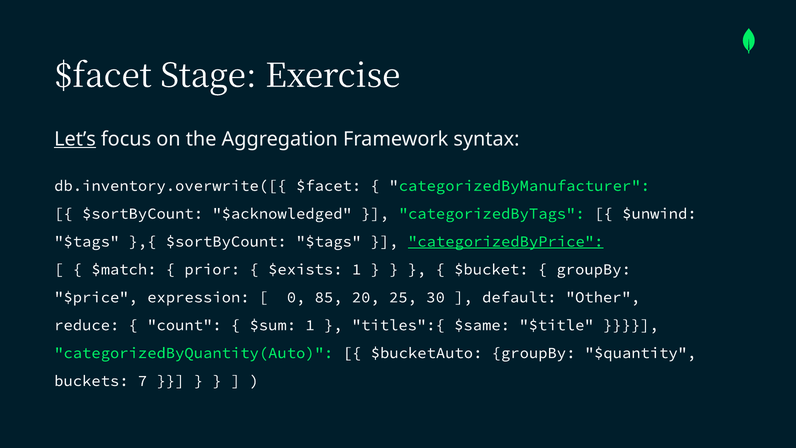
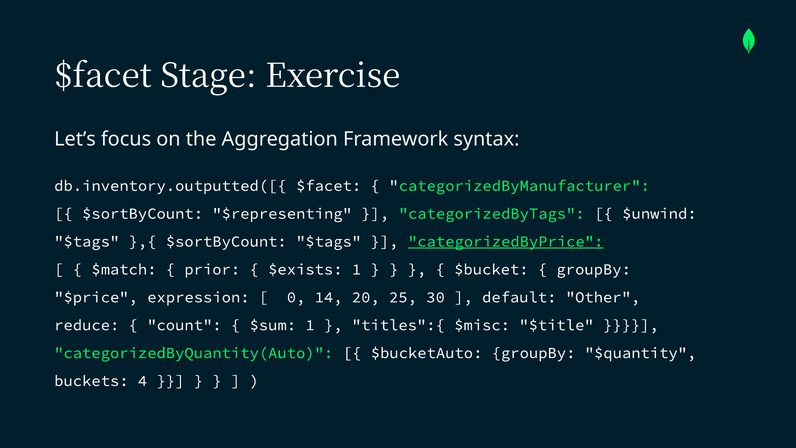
Let’s underline: present -> none
db.inventory.overwrite([{: db.inventory.overwrite([{ -> db.inventory.outputted([{
$acknowledged: $acknowledged -> $representing
85: 85 -> 14
$same: $same -> $misc
7: 7 -> 4
